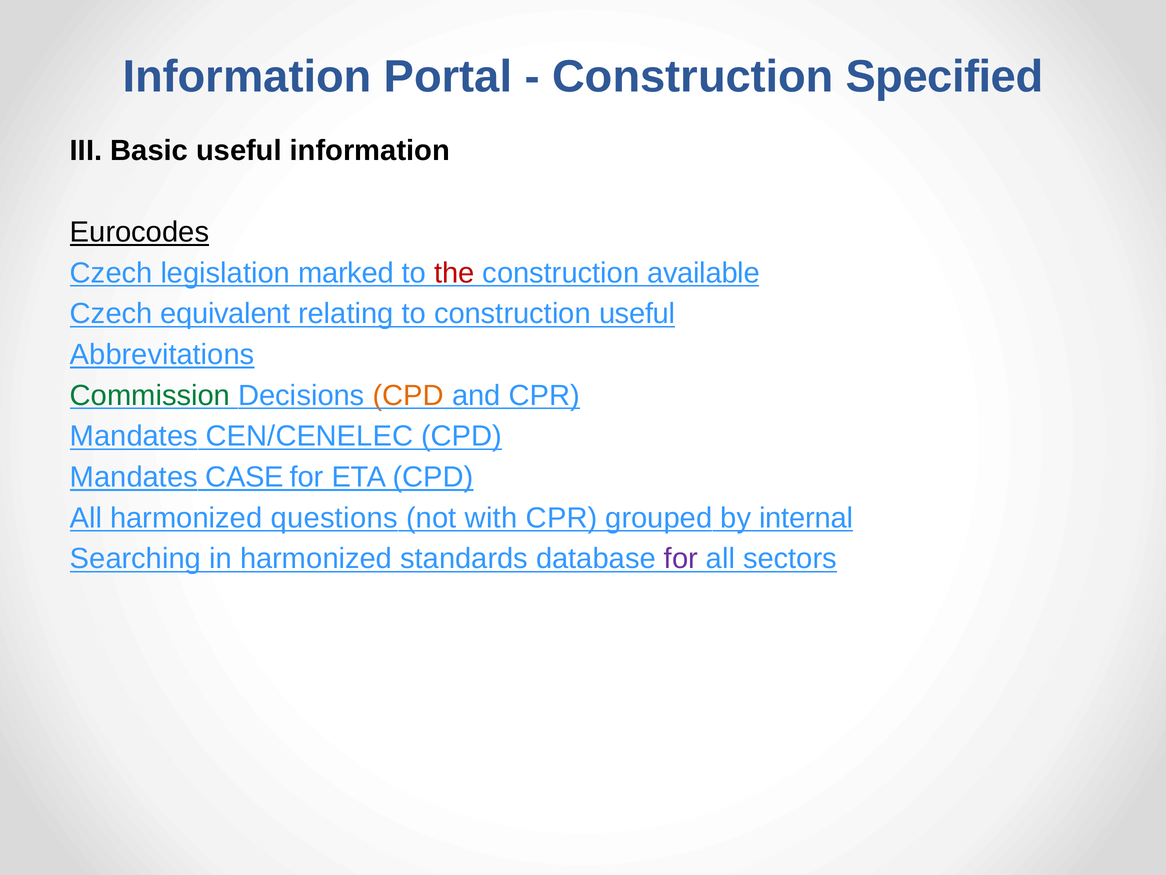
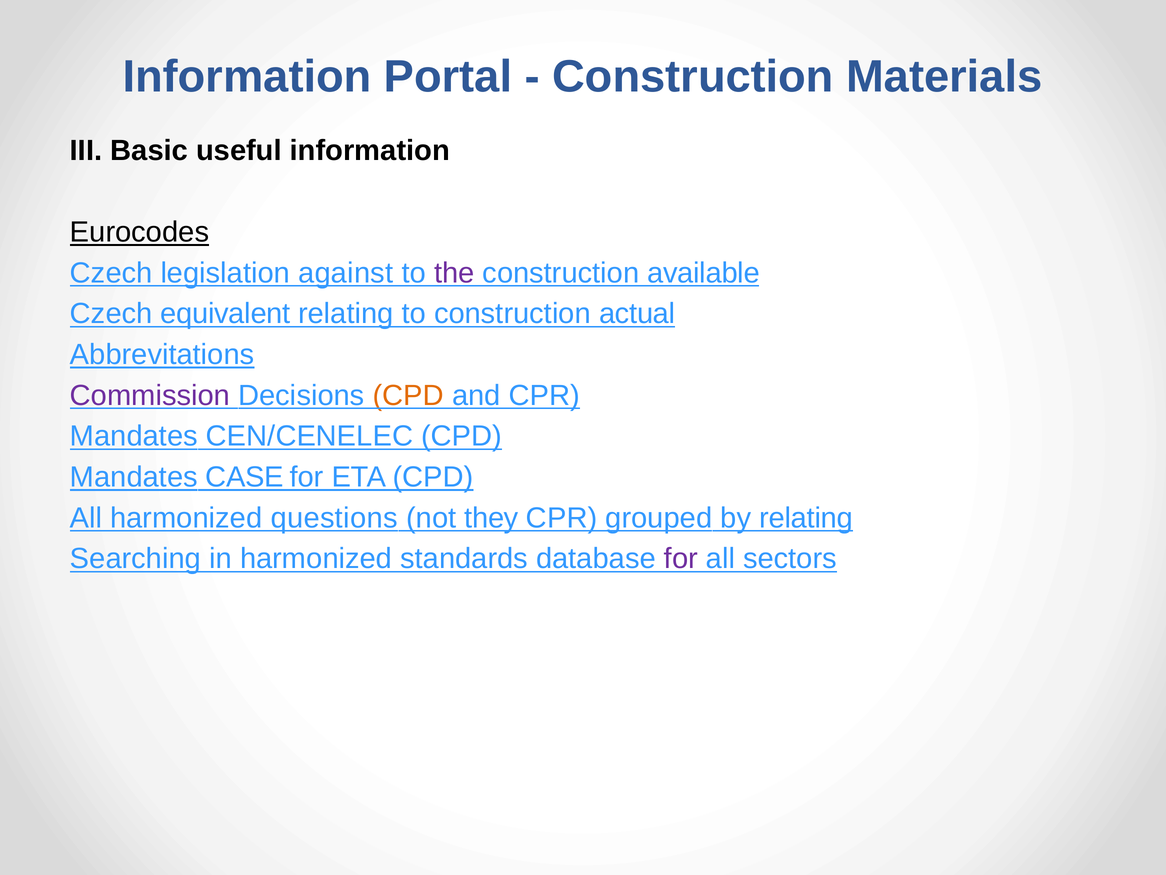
Specified: Specified -> Materials
marked: marked -> against
the colour: red -> purple
construction useful: useful -> actual
Commission colour: green -> purple
with: with -> they
by internal: internal -> relating
